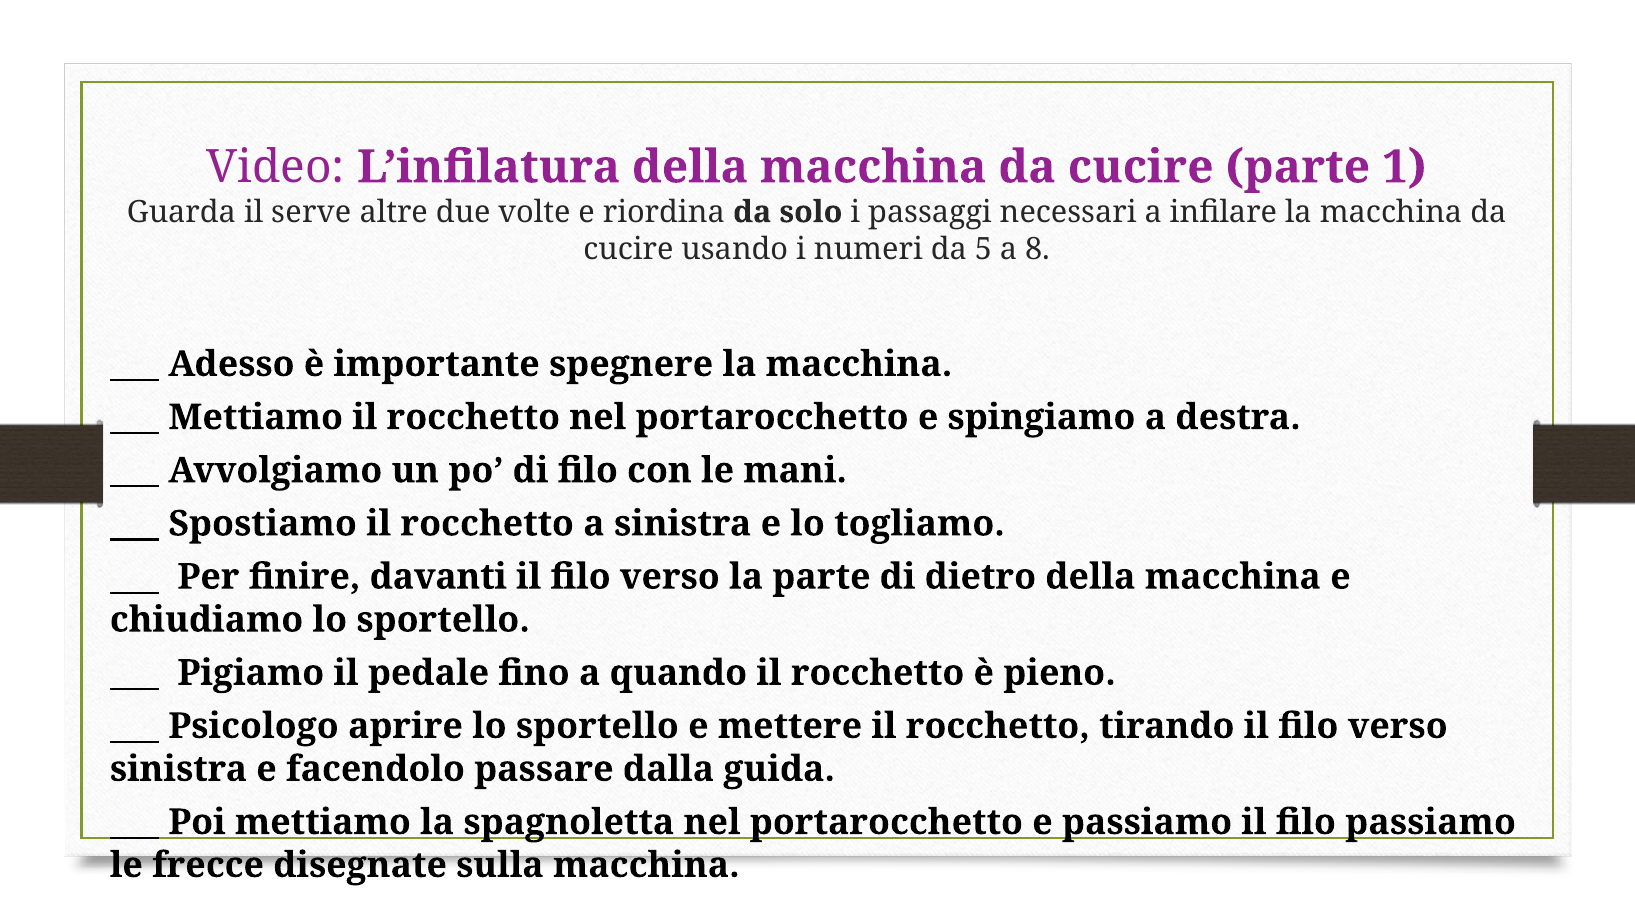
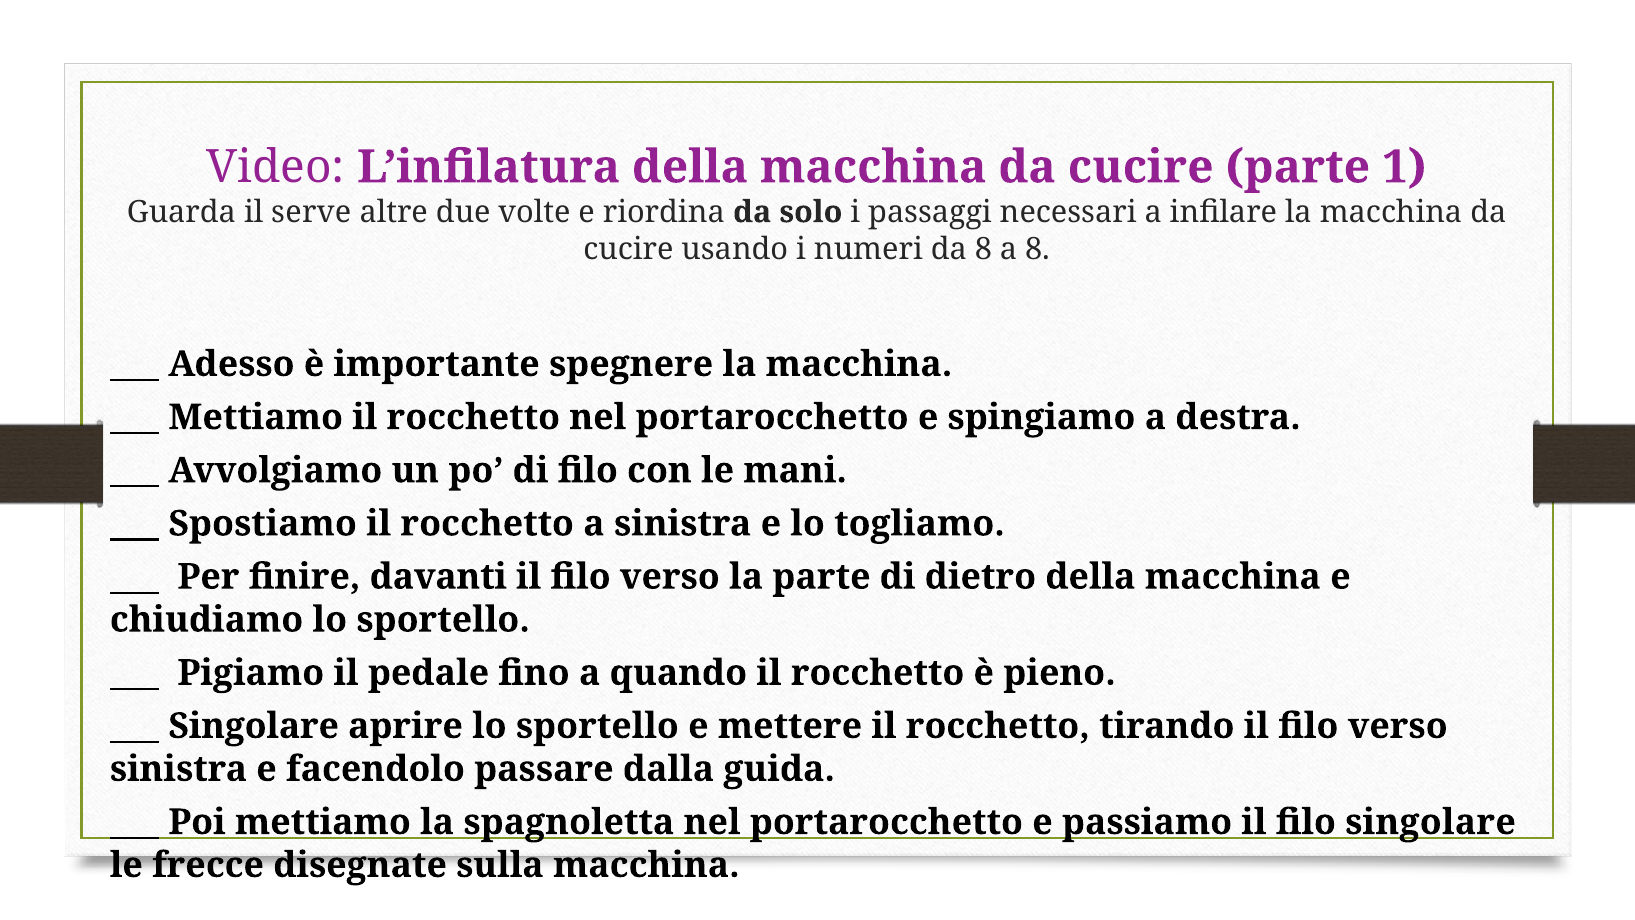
da 5: 5 -> 8
Psicologo at (254, 726): Psicologo -> Singolare
filo passiamo: passiamo -> singolare
